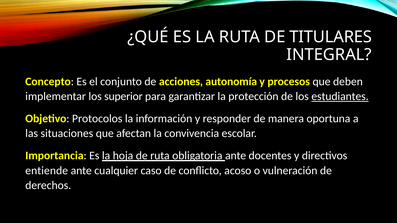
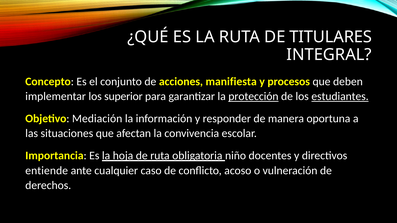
autonomía: autonomía -> manifiesta
protección underline: none -> present
Protocolos: Protocolos -> Mediación
obligatoria ante: ante -> niño
